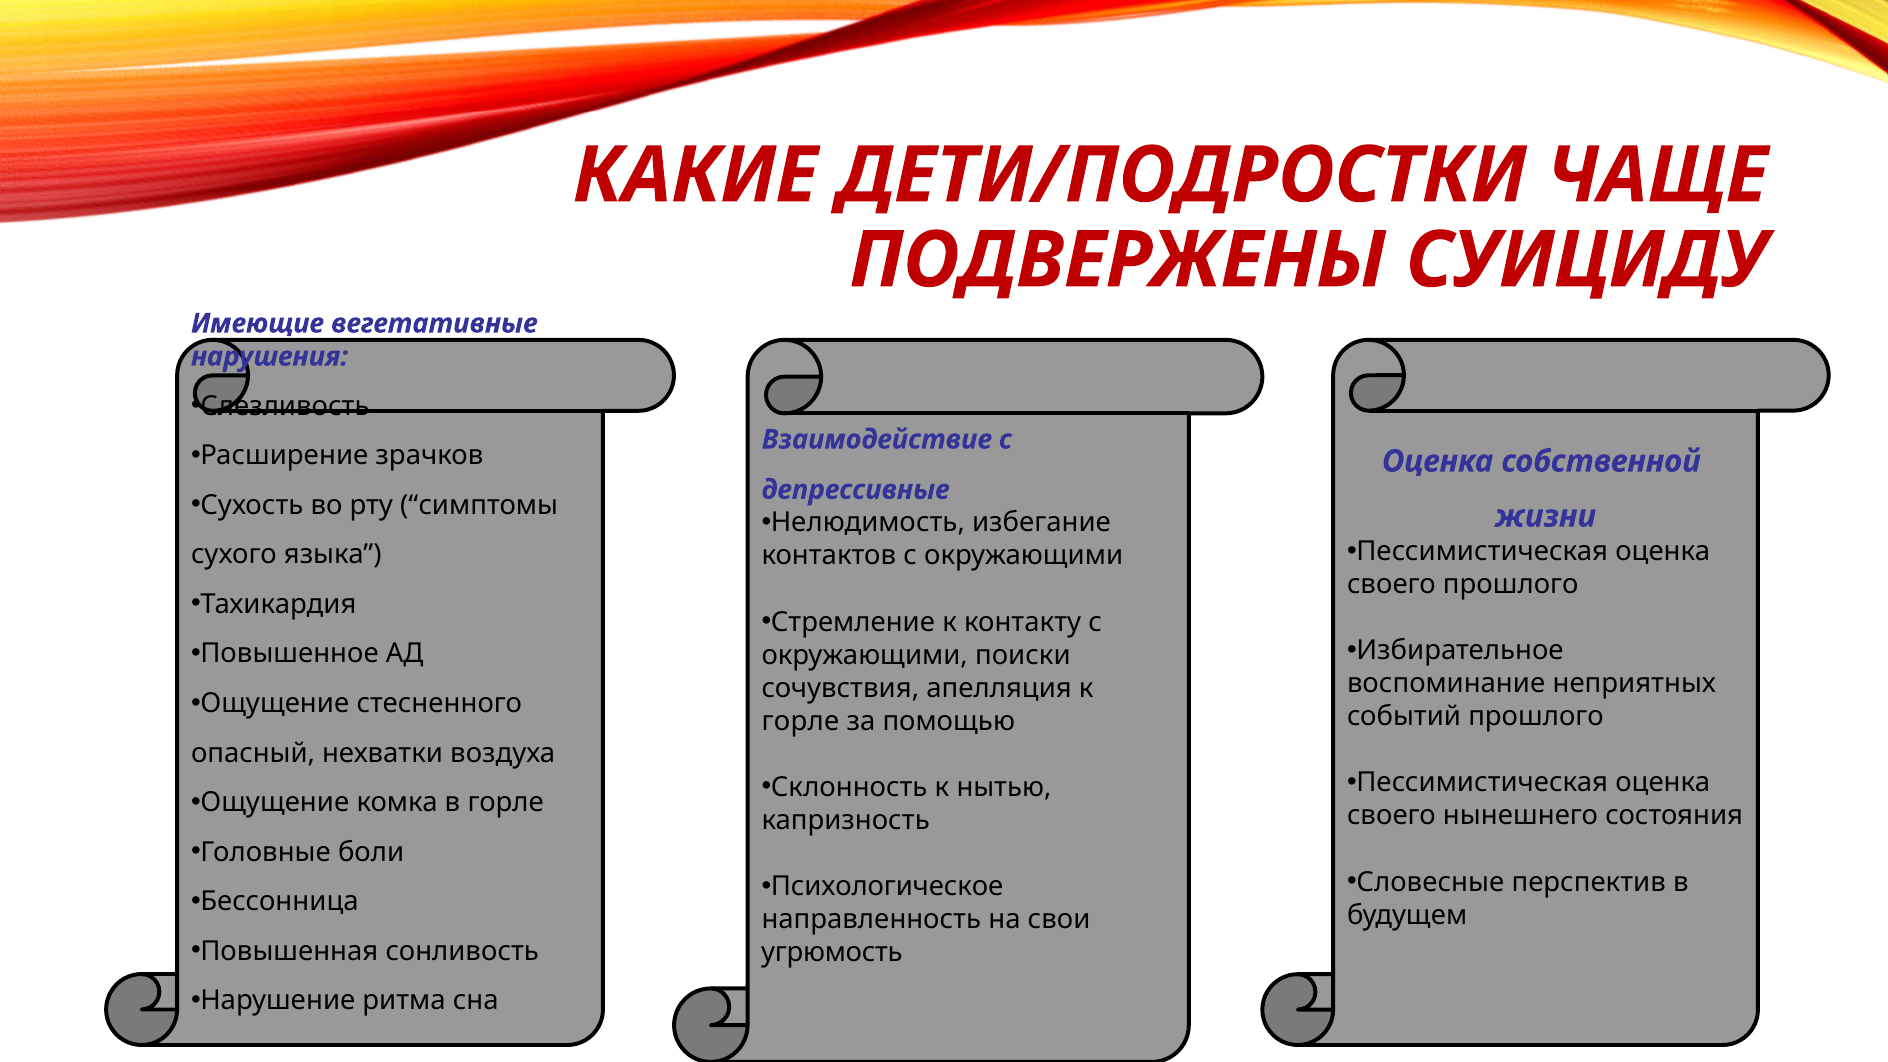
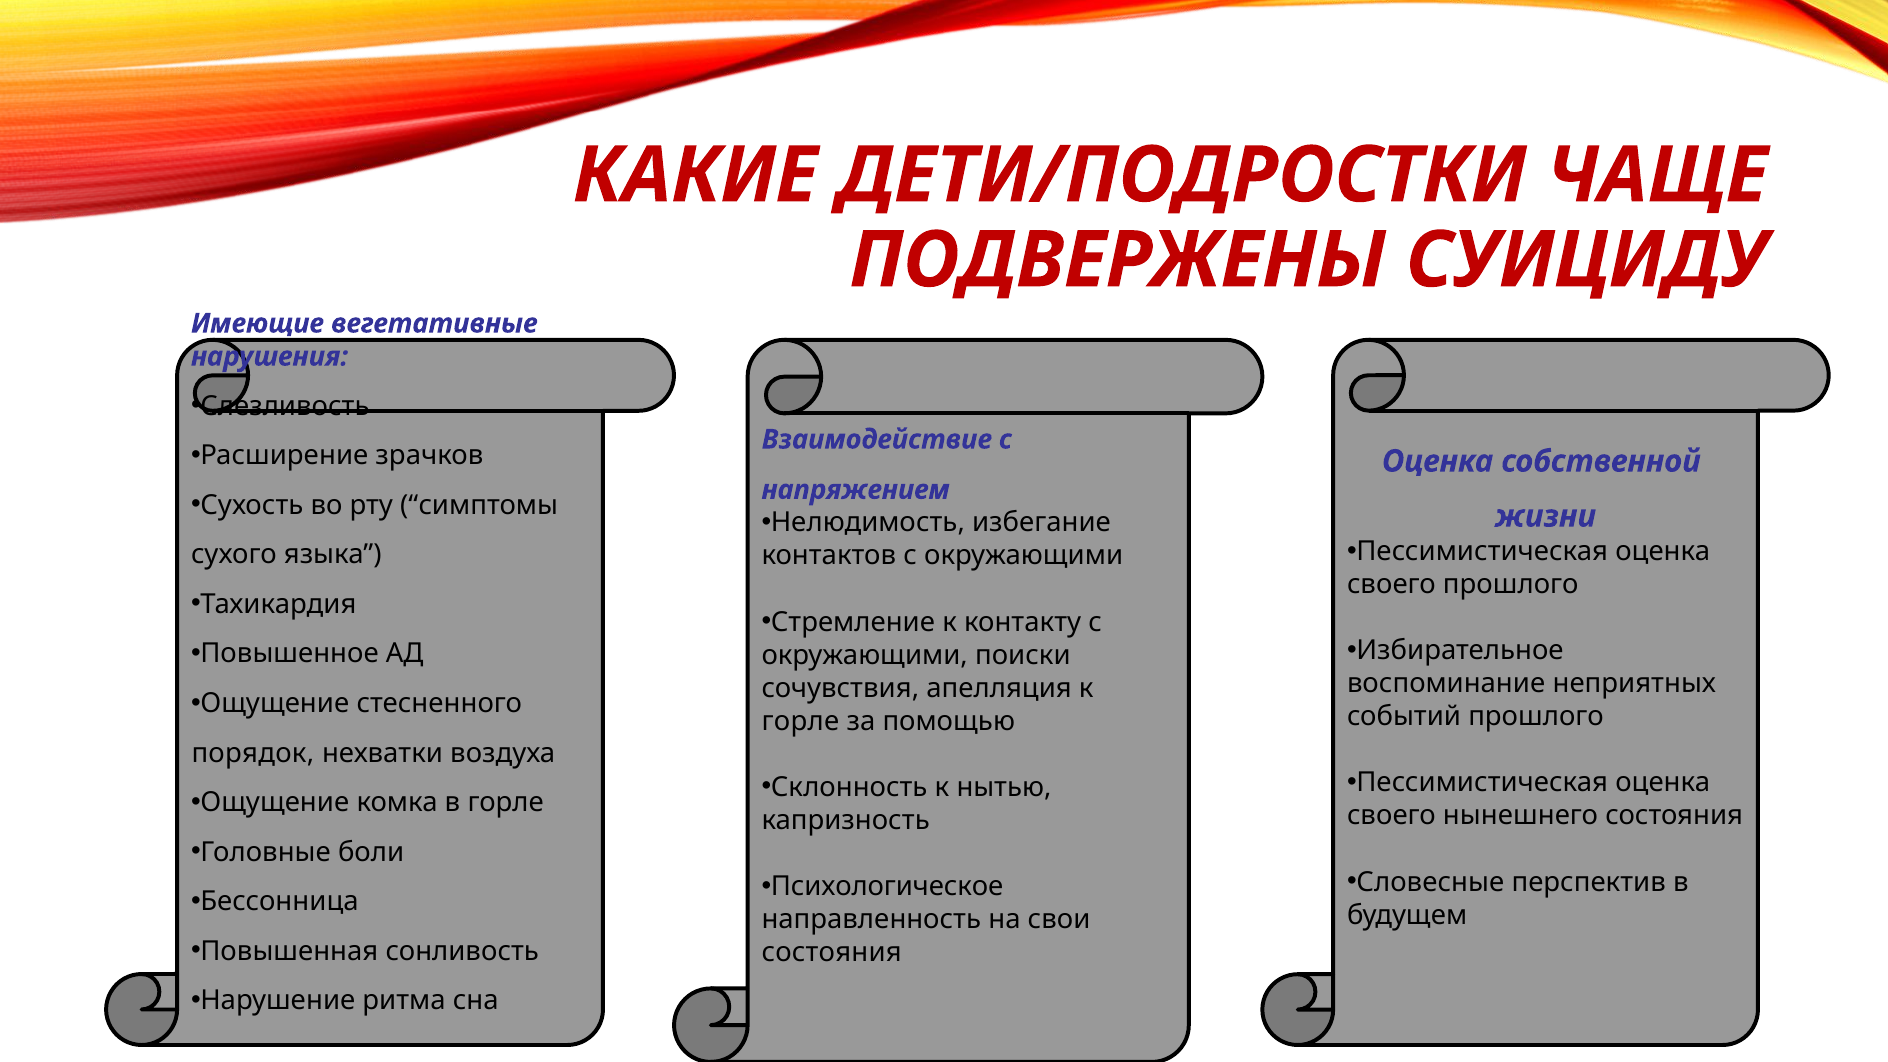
депрессивные: депрессивные -> напряжением
опасный: опасный -> порядок
угрюмость at (832, 953): угрюмость -> состояния
